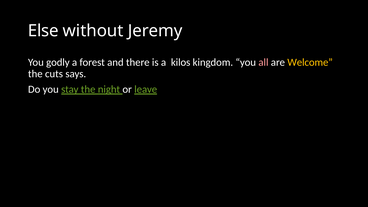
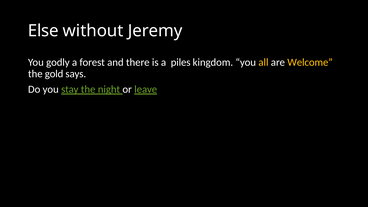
kilos: kilos -> piles
all colour: pink -> yellow
cuts: cuts -> gold
